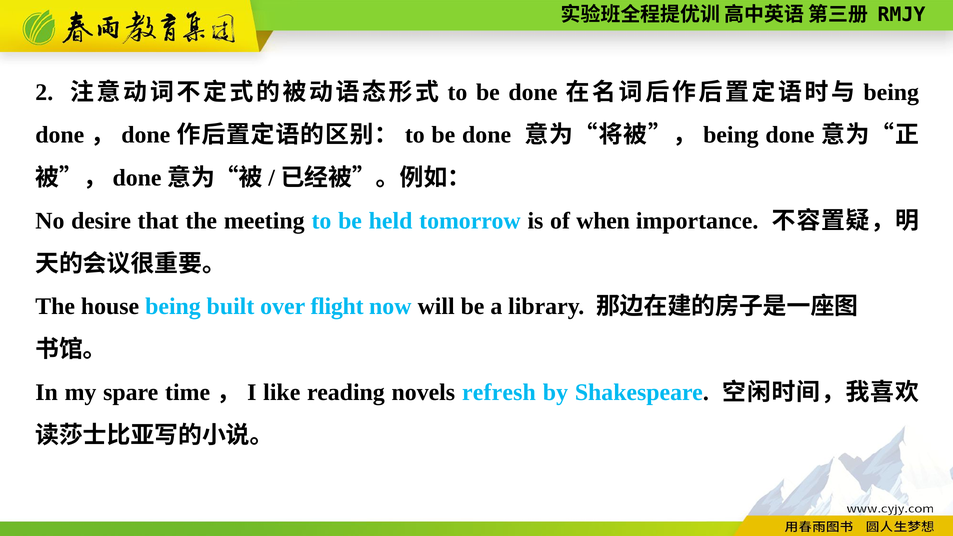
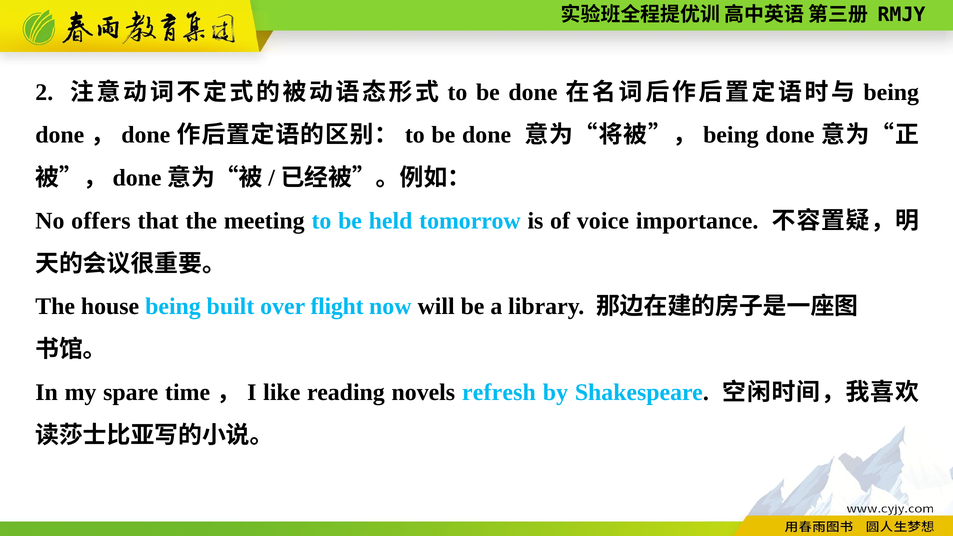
desire: desire -> offers
when: when -> voice
